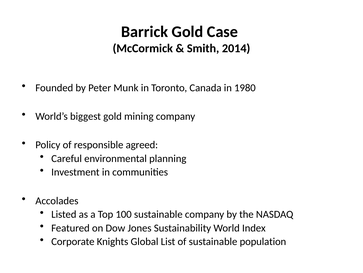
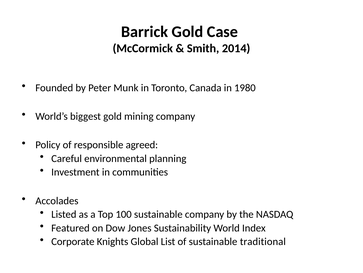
population: population -> traditional
